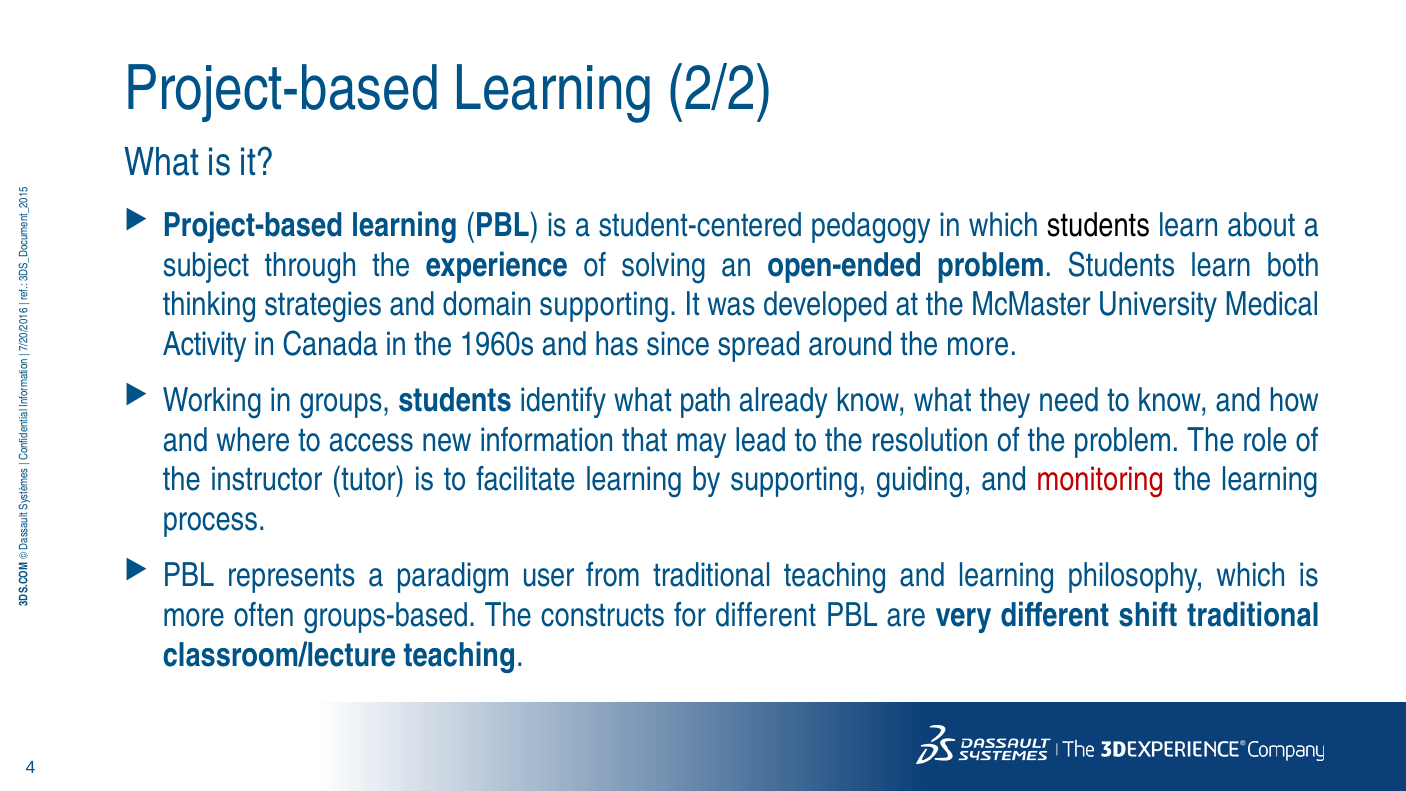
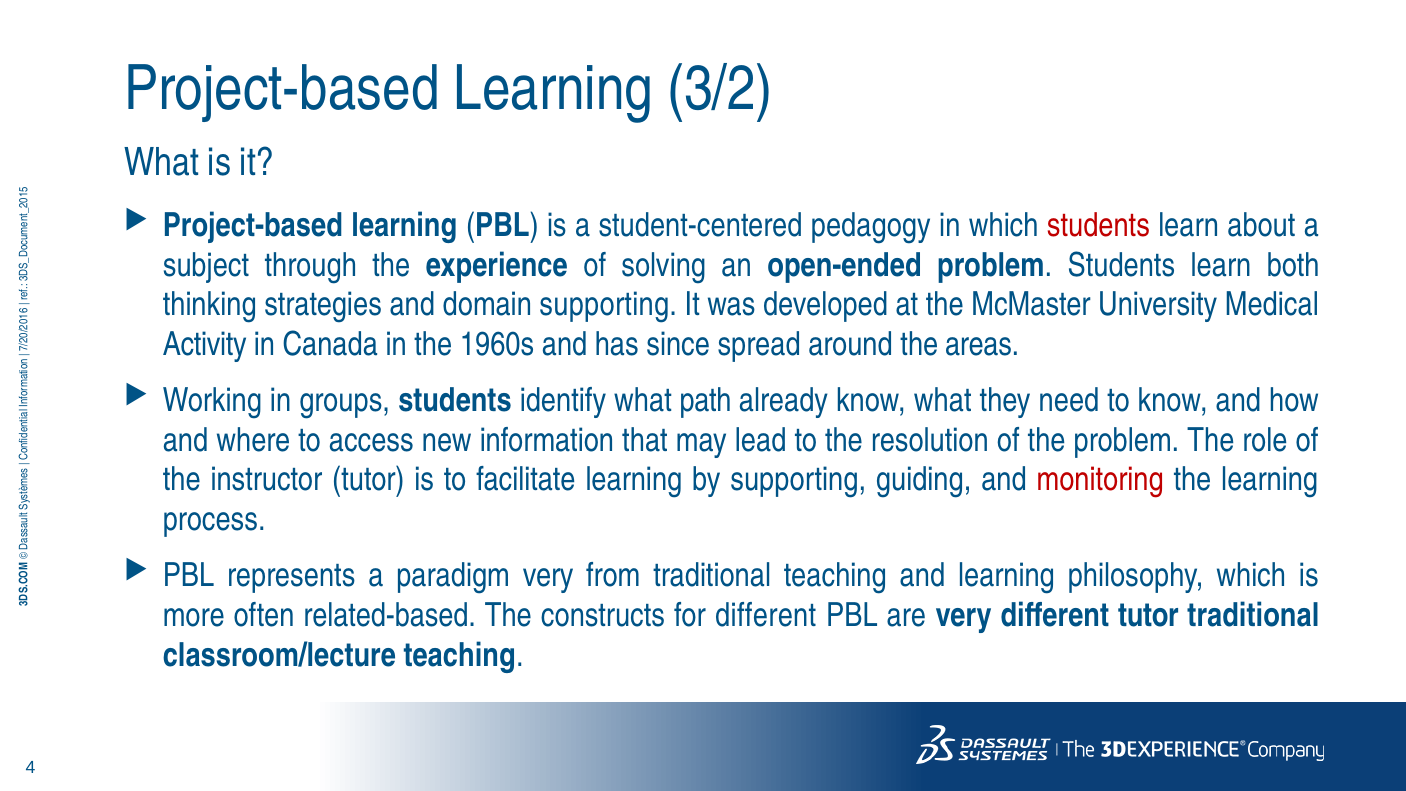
2/2: 2/2 -> 3/2
students at (1098, 225) colour: black -> red
the more: more -> areas
paradigm user: user -> very
groups-based: groups-based -> related-based
different shift: shift -> tutor
